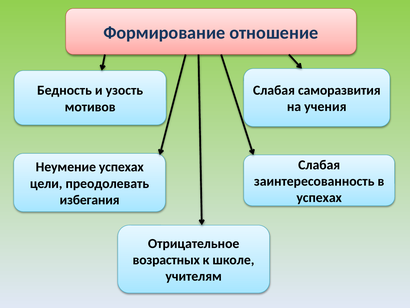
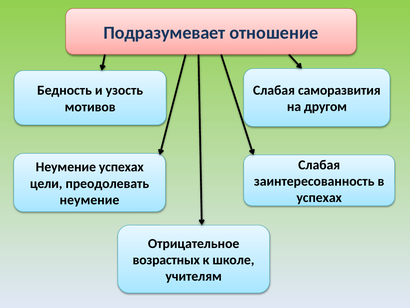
Формирование: Формирование -> Подразумевает
учения: учения -> другом
избегания at (90, 200): избегания -> неумение
